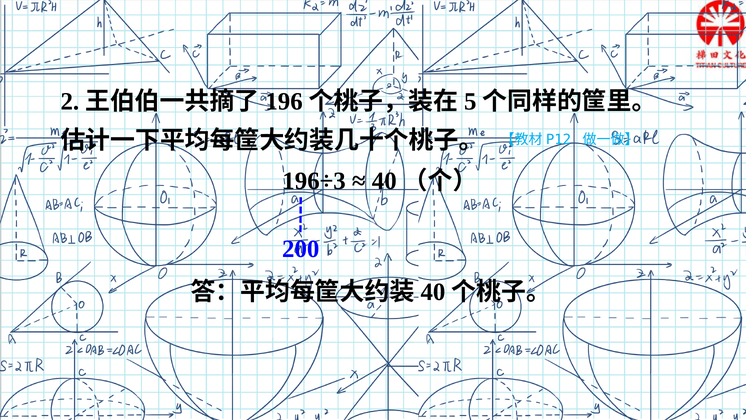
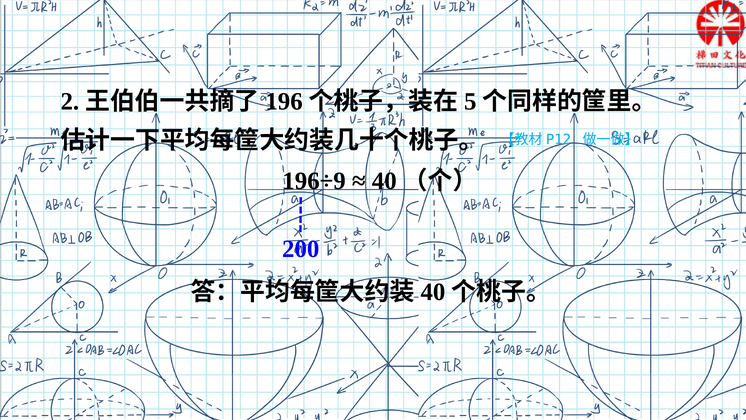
196÷3: 196÷3 -> 196÷9
